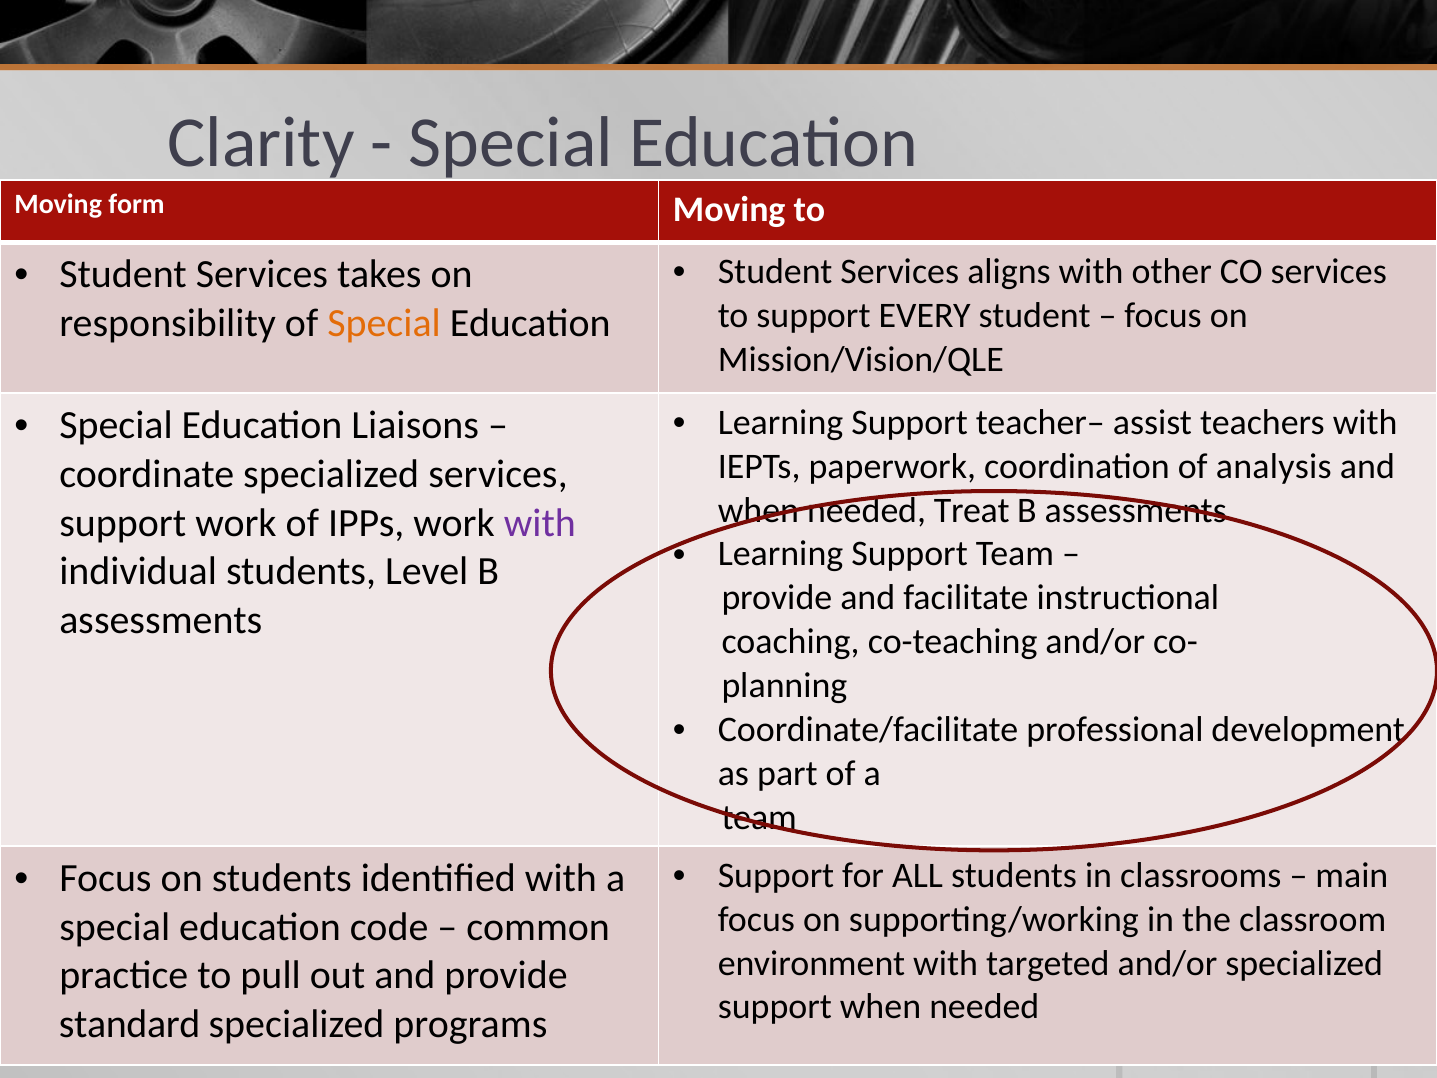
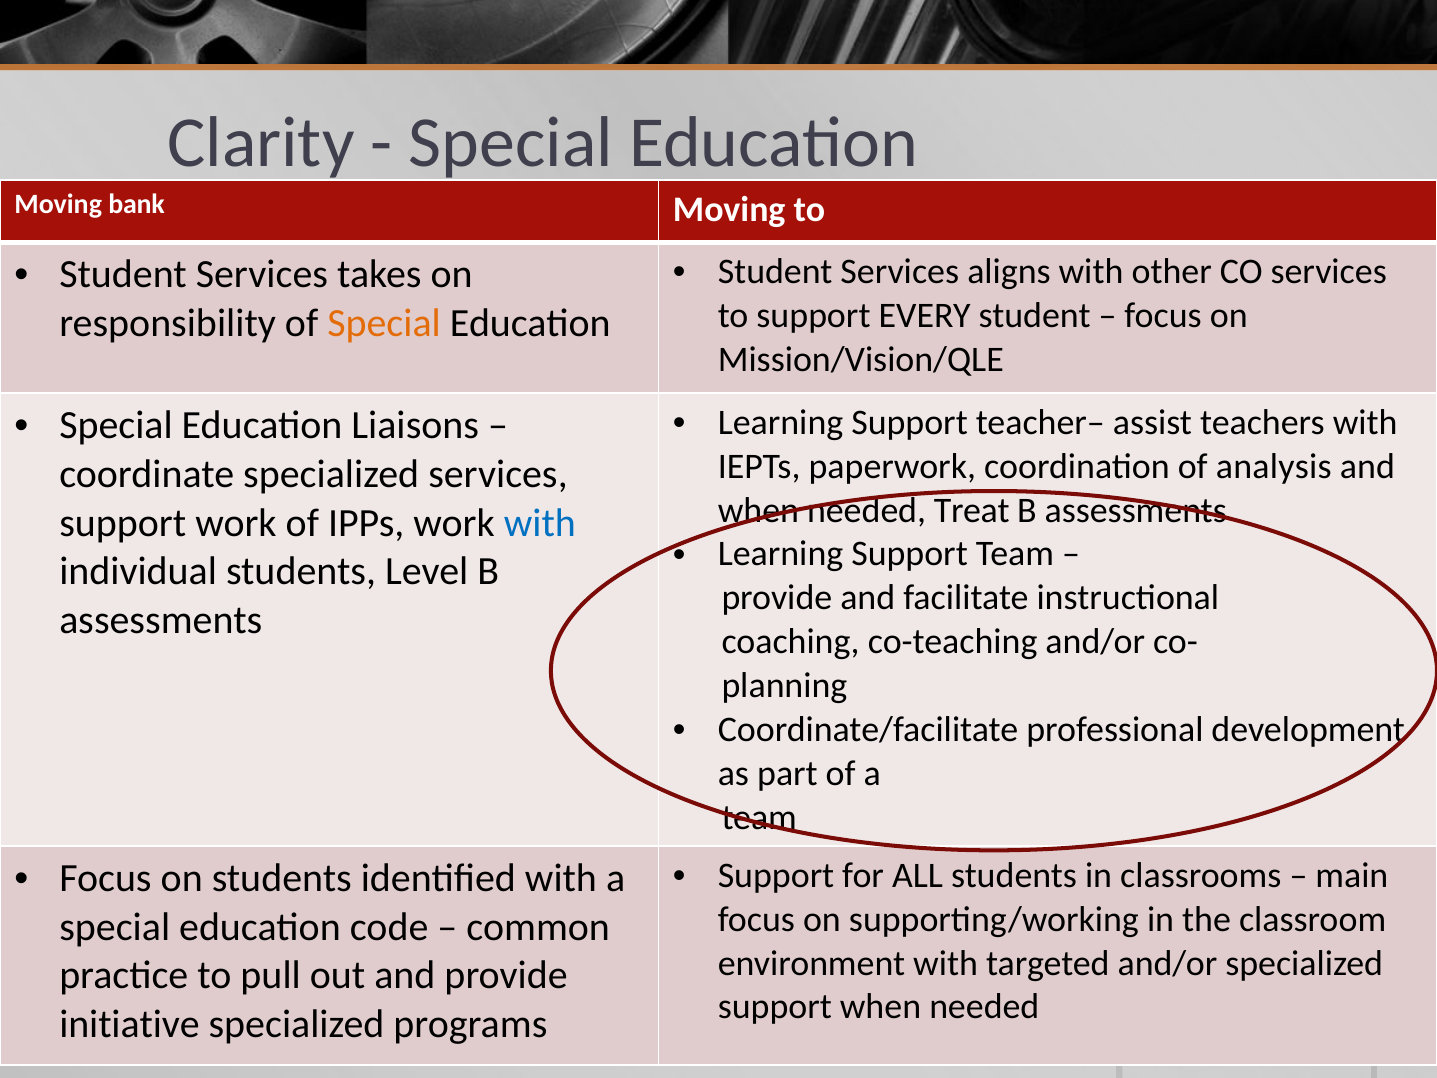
form: form -> bank
with at (540, 523) colour: purple -> blue
standard: standard -> initiative
